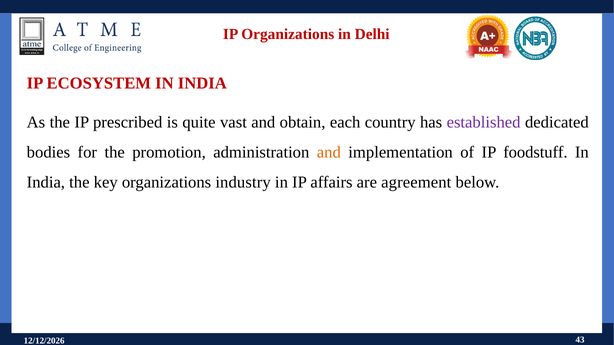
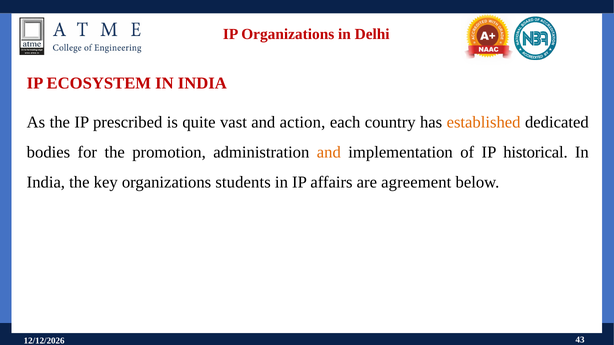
obtain: obtain -> action
established colour: purple -> orange
foodstuff: foodstuff -> historical
industry: industry -> students
